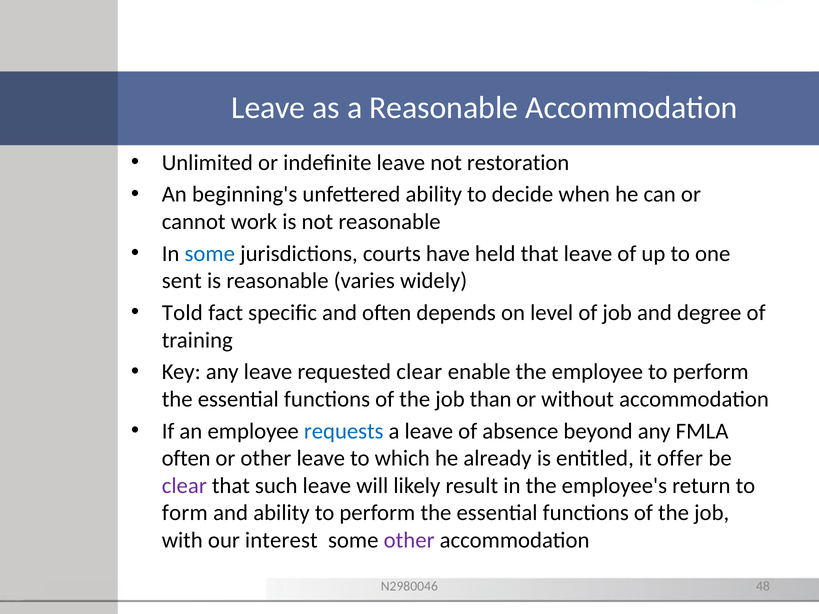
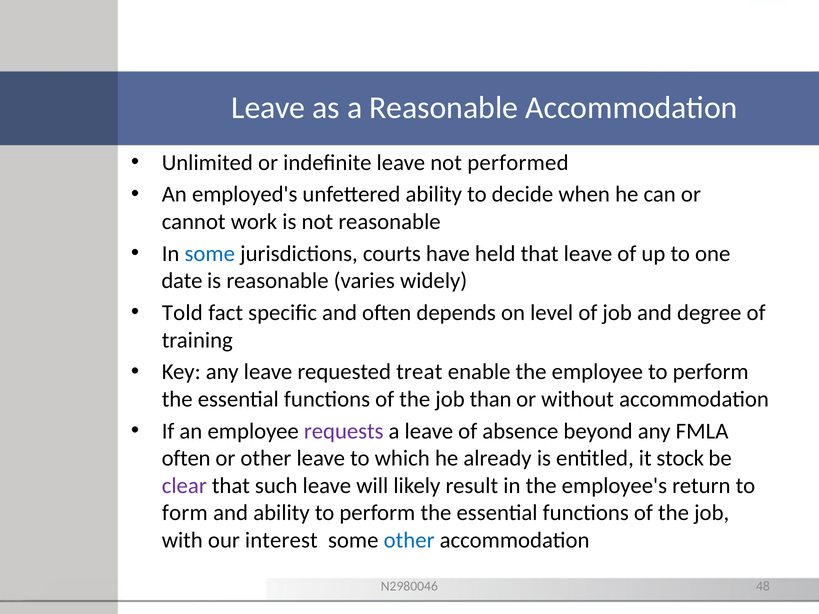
restoration: restoration -> performed
beginning's: beginning's -> employed's
sent: sent -> date
requested clear: clear -> treat
requests colour: blue -> purple
offer: offer -> stock
other at (409, 540) colour: purple -> blue
